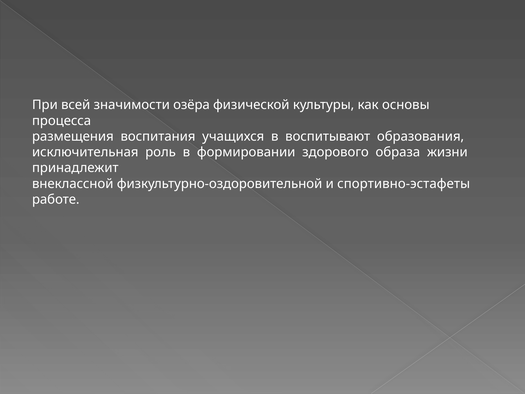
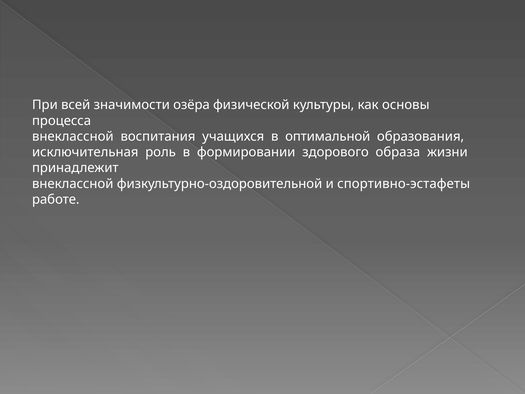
размещения at (73, 136): размещения -> внеклассной
воспитывают: воспитывают -> оптимальной
